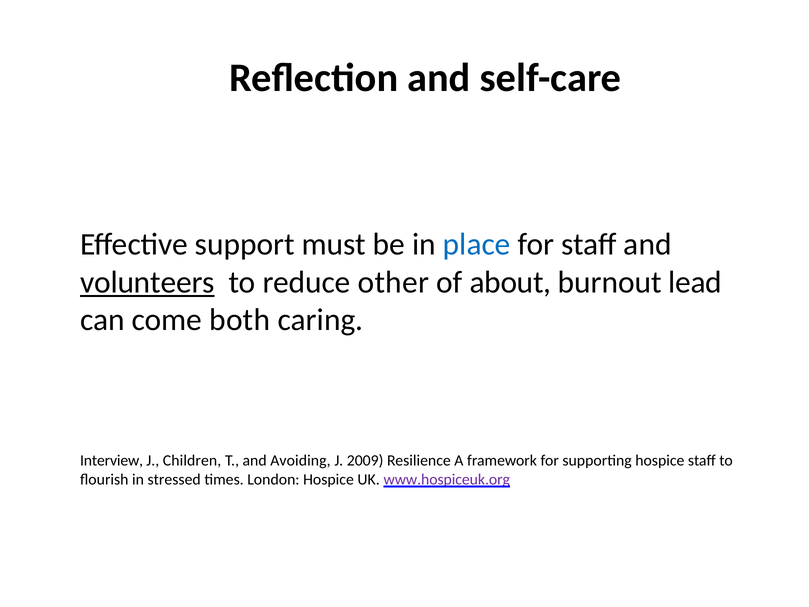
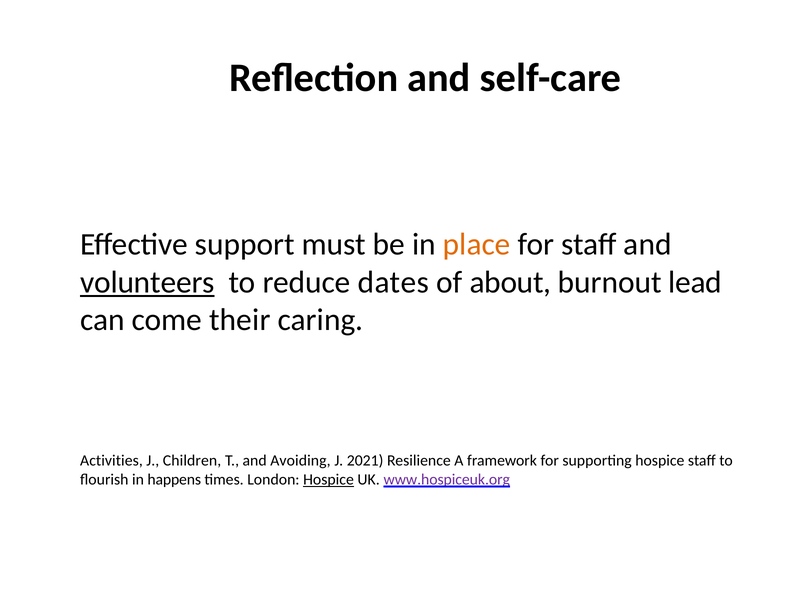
place colour: blue -> orange
other: other -> dates
both: both -> their
Interview: Interview -> Activities
2009: 2009 -> 2021
stressed: stressed -> happens
Hospice at (328, 479) underline: none -> present
